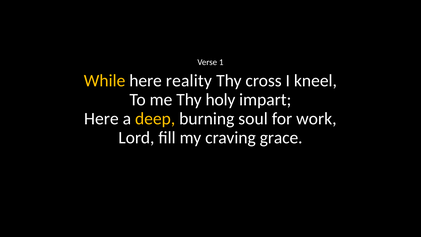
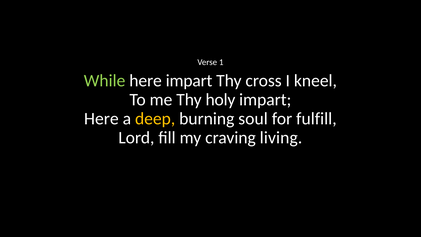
While colour: yellow -> light green
here reality: reality -> impart
work: work -> fulfill
grace: grace -> living
